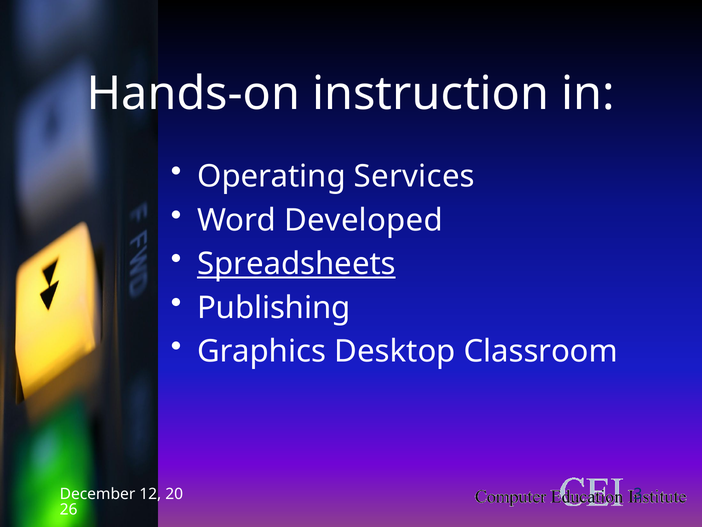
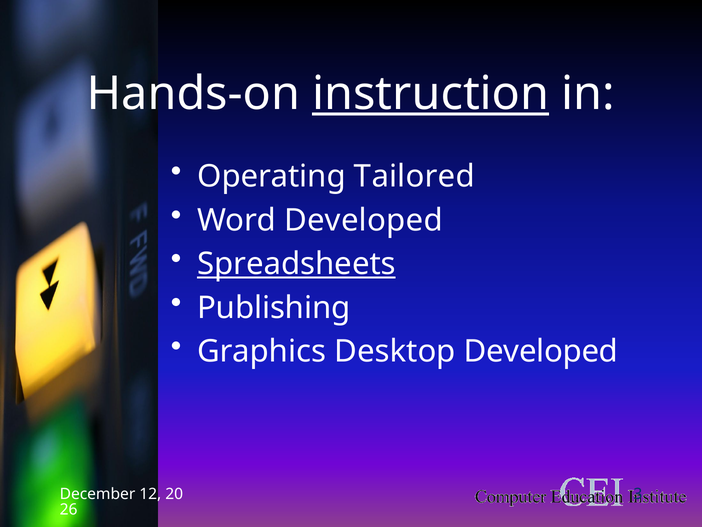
instruction underline: none -> present
Services: Services -> Tailored
Desktop Classroom: Classroom -> Developed
